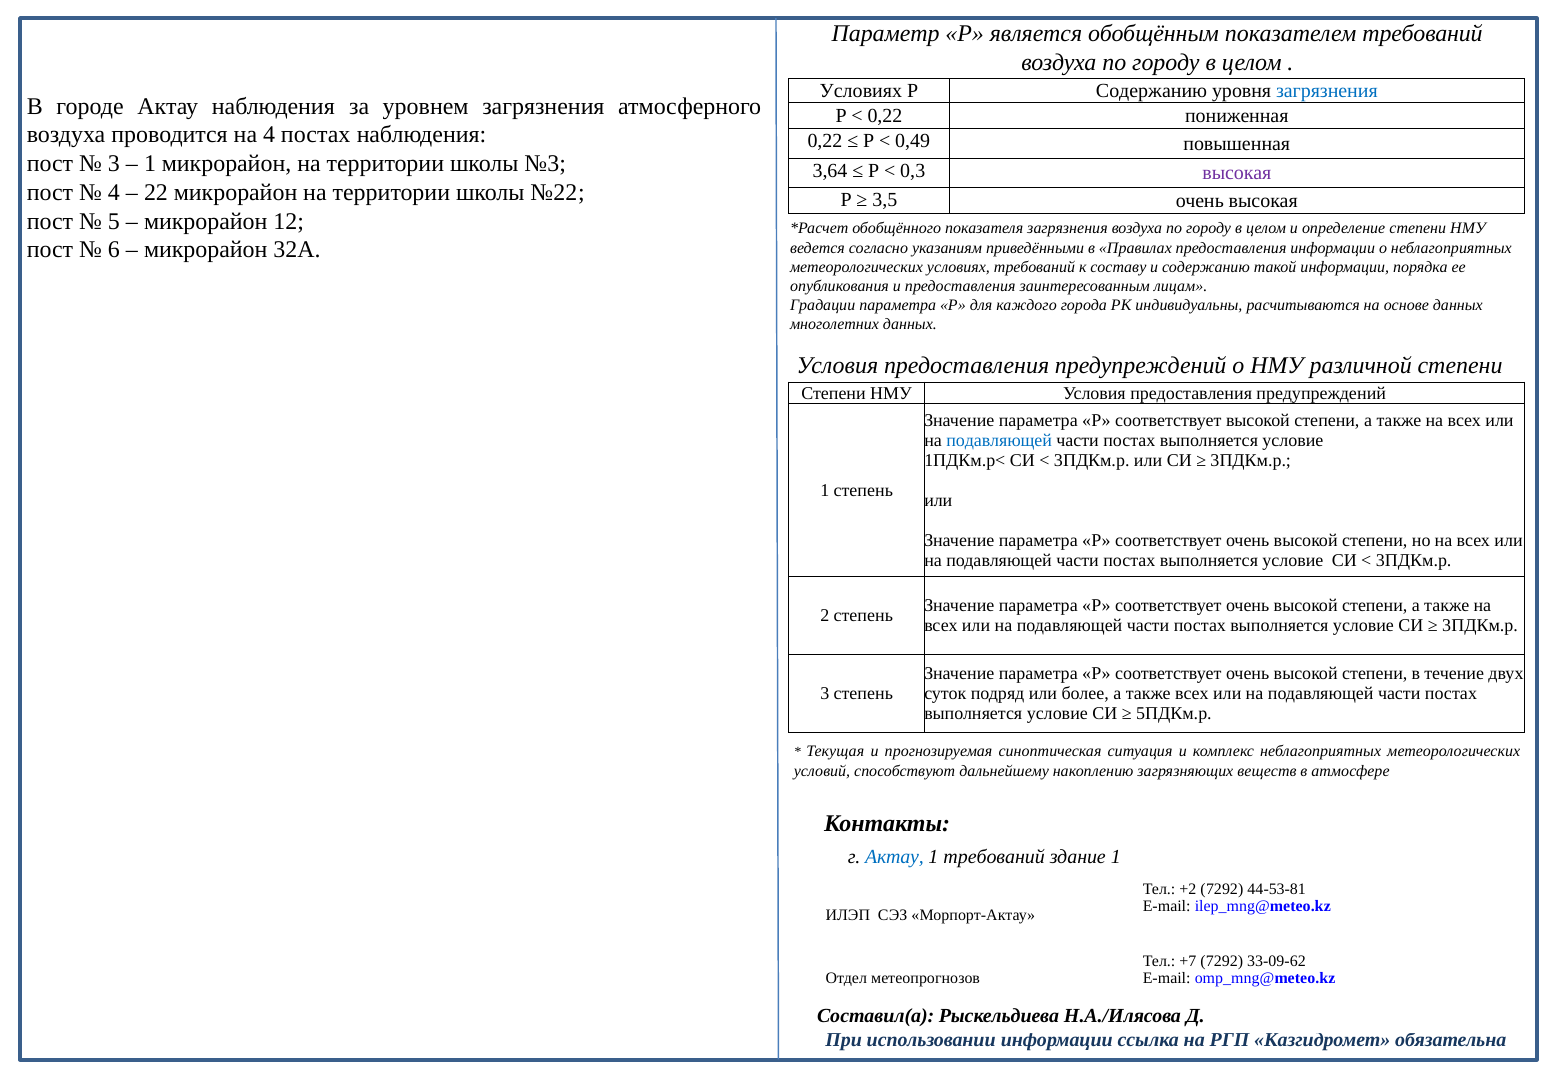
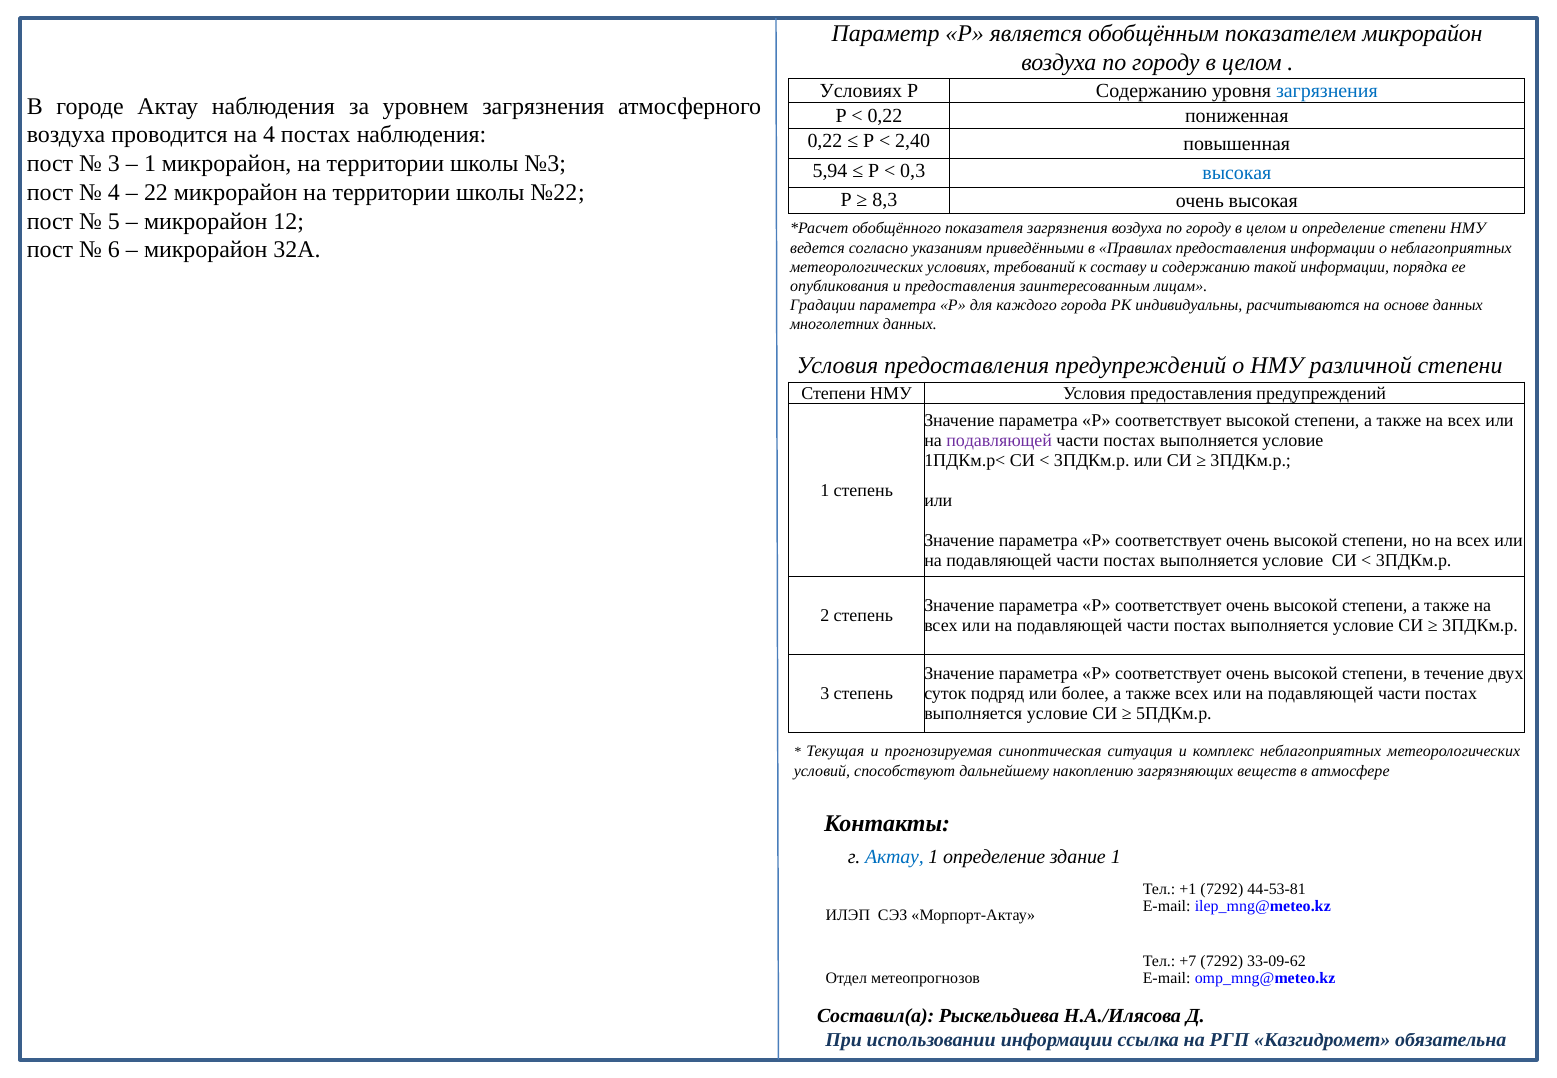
показателем требований: требований -> микрорайон
0,49: 0,49 -> 2,40
3,64: 3,64 -> 5,94
высокая at (1237, 173) colour: purple -> blue
3,5: 3,5 -> 8,3
подавляющей at (999, 441) colour: blue -> purple
1 требований: требований -> определение
+2: +2 -> +1
